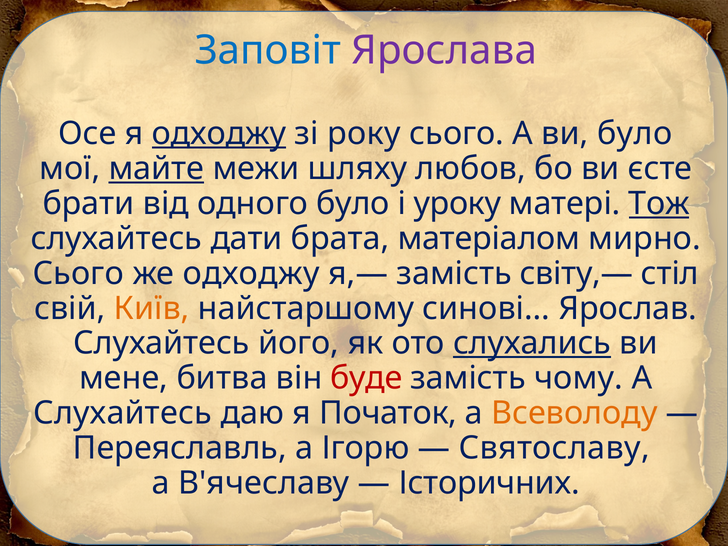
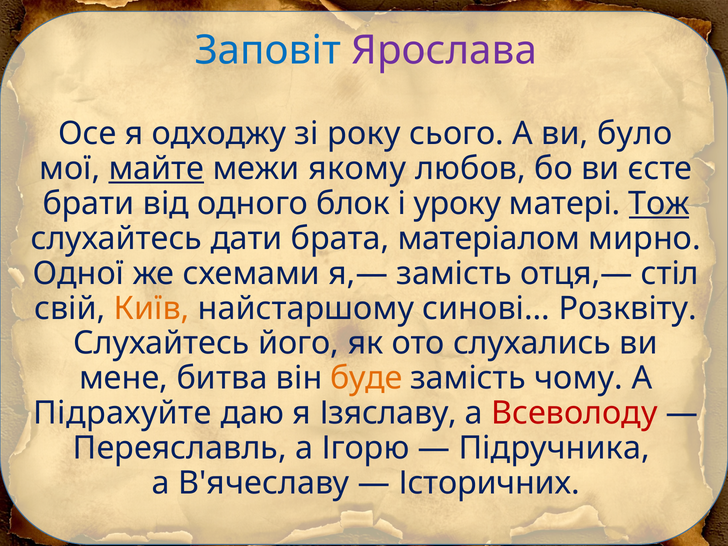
одходжу at (219, 133) underline: present -> none
шляху: шляху -> якому
одного було: було -> блок
Сього at (78, 273): Сього -> Одної
же одходжу: одходжу -> схемами
світу,—: світу,— -> отця,—
Ярослав: Ярослав -> Розквіту
слухались underline: present -> none
буде colour: red -> orange
Слухайтесь at (123, 413): Слухайтесь -> Підрахуйте
Початок: Початок -> Ізяславу
Всеволоду colour: orange -> red
Святославу: Святославу -> Підручника
